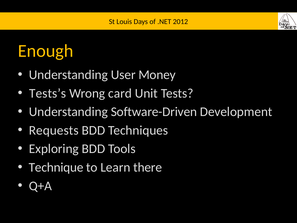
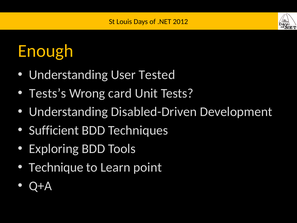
Money: Money -> Tested
Software-Driven: Software-Driven -> Disabled-Driven
Requests: Requests -> Sufficient
there: there -> point
